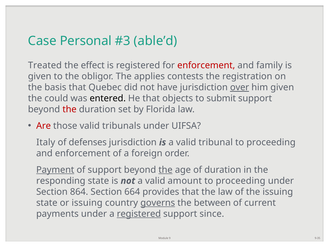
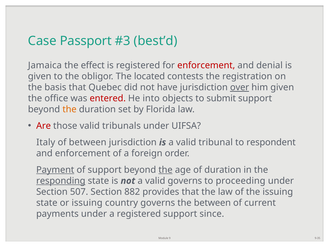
Personal: Personal -> Passport
able’d: able’d -> best’d
Treated: Treated -> Jamaica
family: family -> denial
applies: applies -> located
could: could -> office
entered colour: black -> red
He that: that -> into
the at (70, 109) colour: red -> orange
of defenses: defenses -> between
proceeding at (271, 142): proceeding -> respondent
responding underline: none -> present
valid amount: amount -> governs
864: 864 -> 507
664: 664 -> 882
governs at (158, 203) underline: present -> none
registered at (139, 214) underline: present -> none
